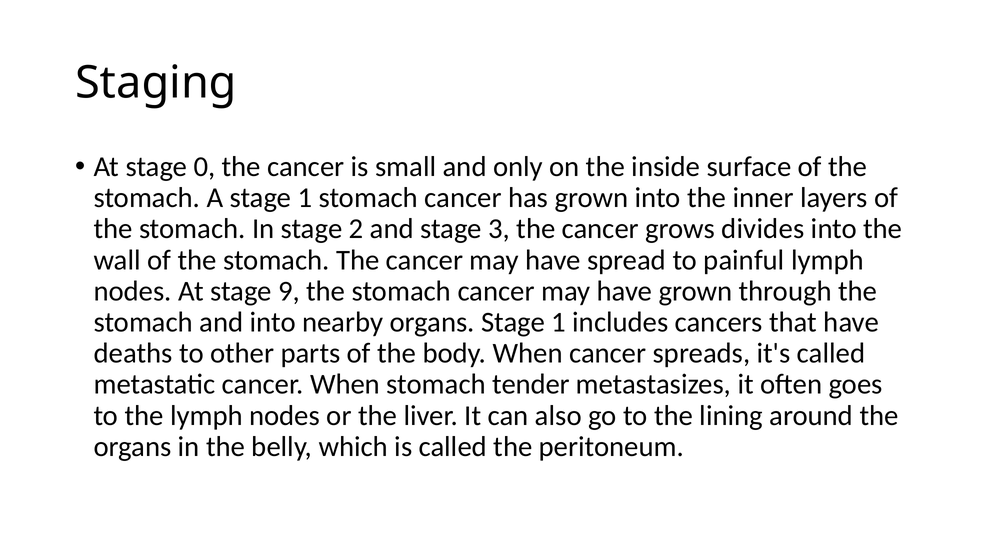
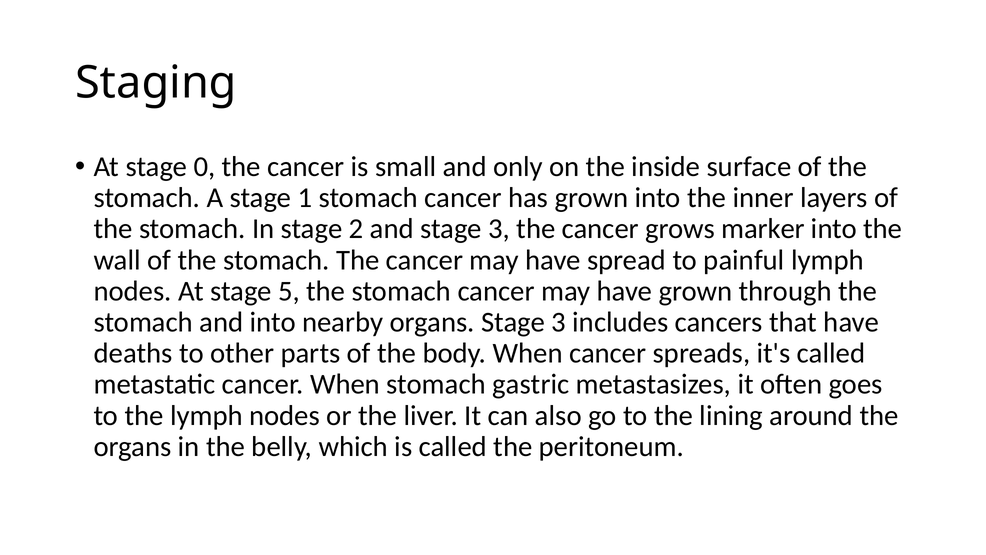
divides: divides -> marker
9: 9 -> 5
organs Stage 1: 1 -> 3
tender: tender -> gastric
